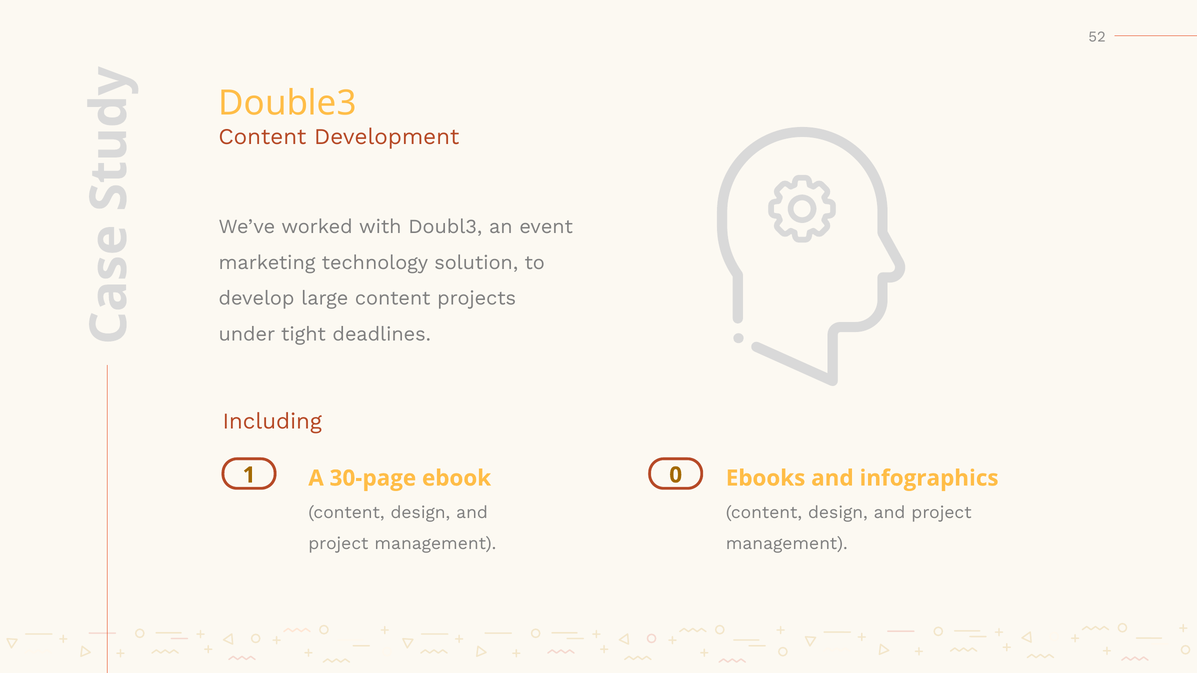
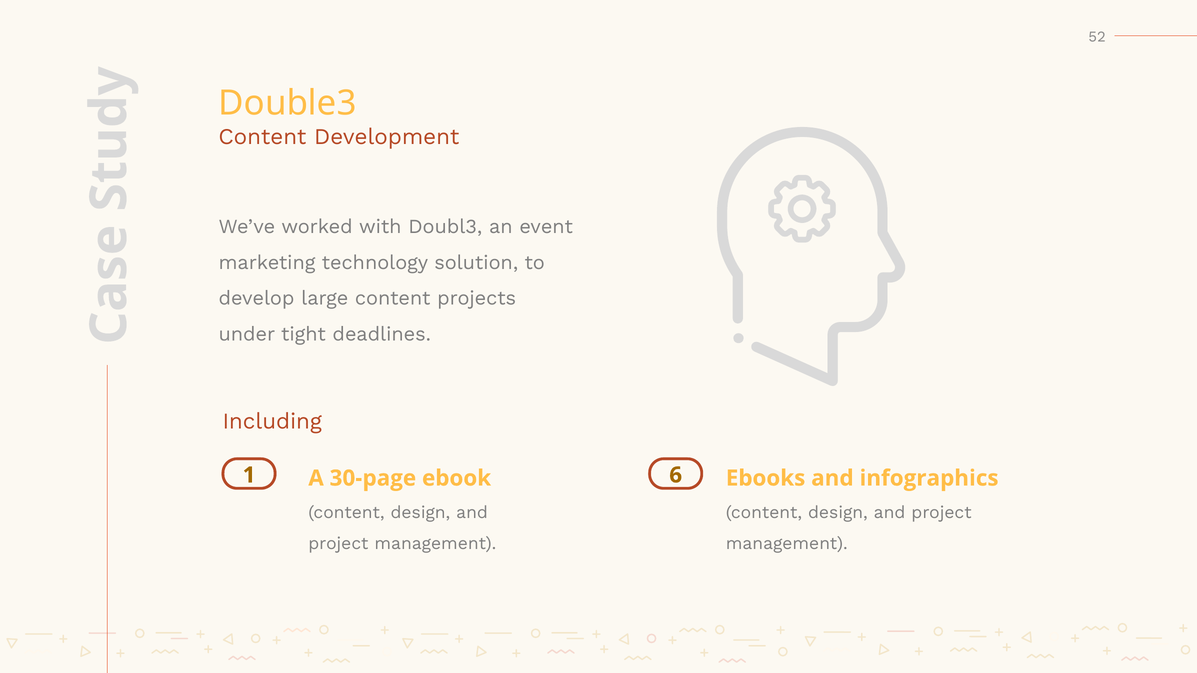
0: 0 -> 6
